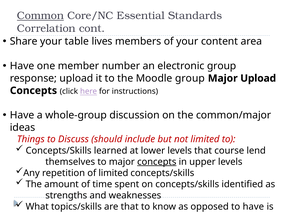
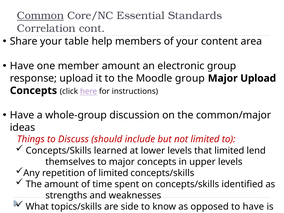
lives: lives -> help
member number: number -> amount
that course: course -> limited
concepts at (157, 162) underline: present -> none
are that: that -> side
